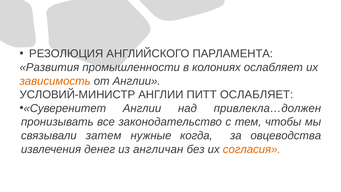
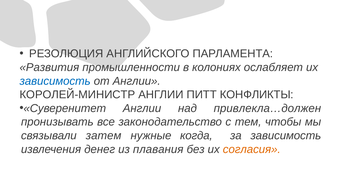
зависимость at (55, 81) colour: orange -> blue
УСЛОВИЙ-МИНИСТР: УСЛОВИЙ-МИНИСТР -> КОРОЛЕЙ-МИНИСТР
ПИТТ ОСЛАБЛЯЕТ: ОСЛАБЛЯЕТ -> КОНФЛИКТЫ
за овцеводства: овцеводства -> зависимость
англичан: англичан -> плавания
